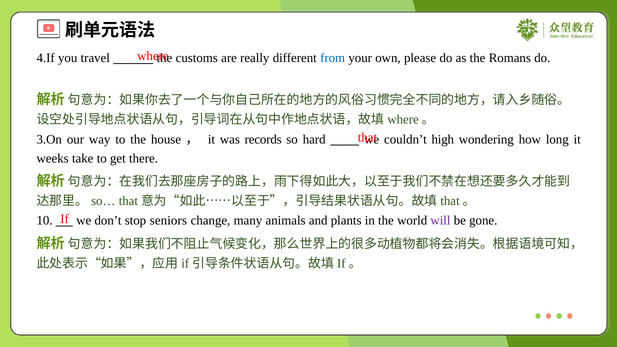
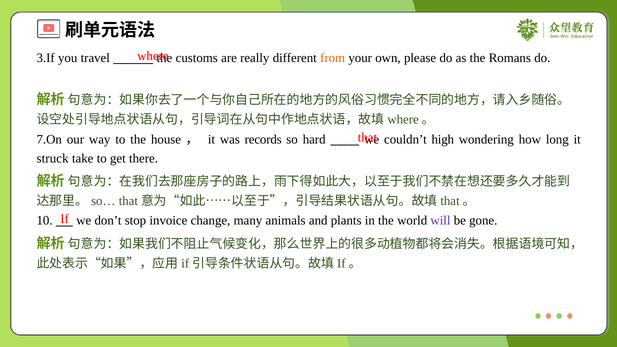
4.If: 4.If -> 3.If
from colour: blue -> orange
3.On: 3.On -> 7.On
weeks: weeks -> struck
seniors: seniors -> invoice
